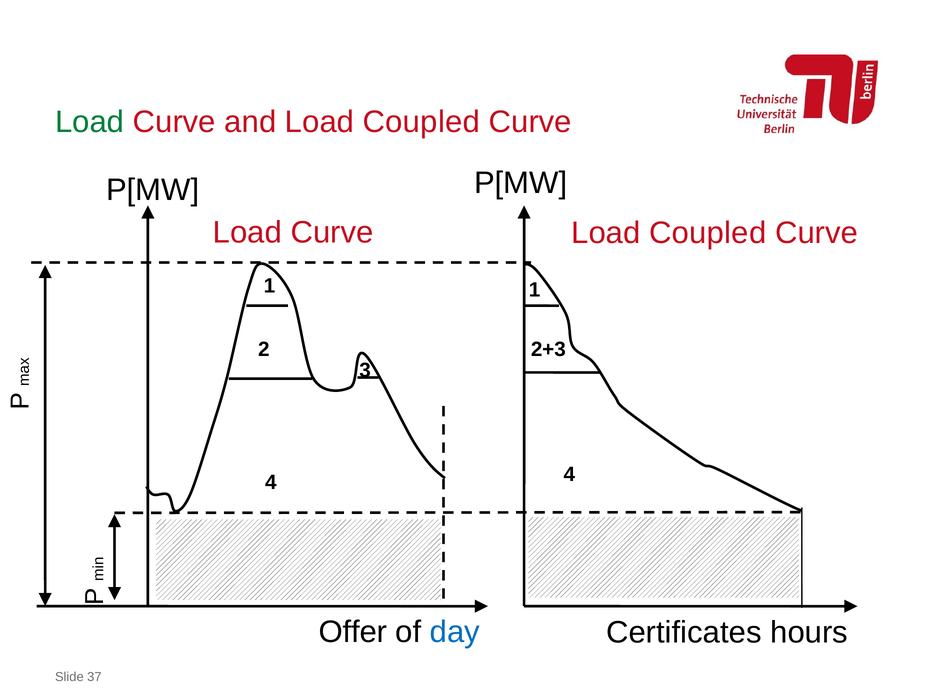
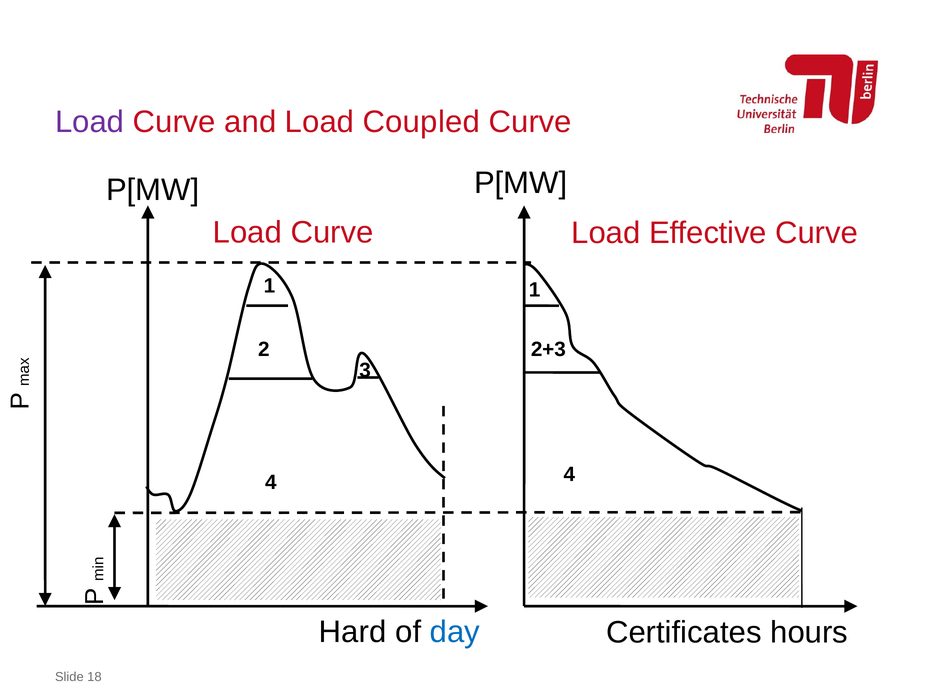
Load at (90, 122) colour: green -> purple
Curve Load Coupled: Coupled -> Effective
Offer: Offer -> Hard
37: 37 -> 18
